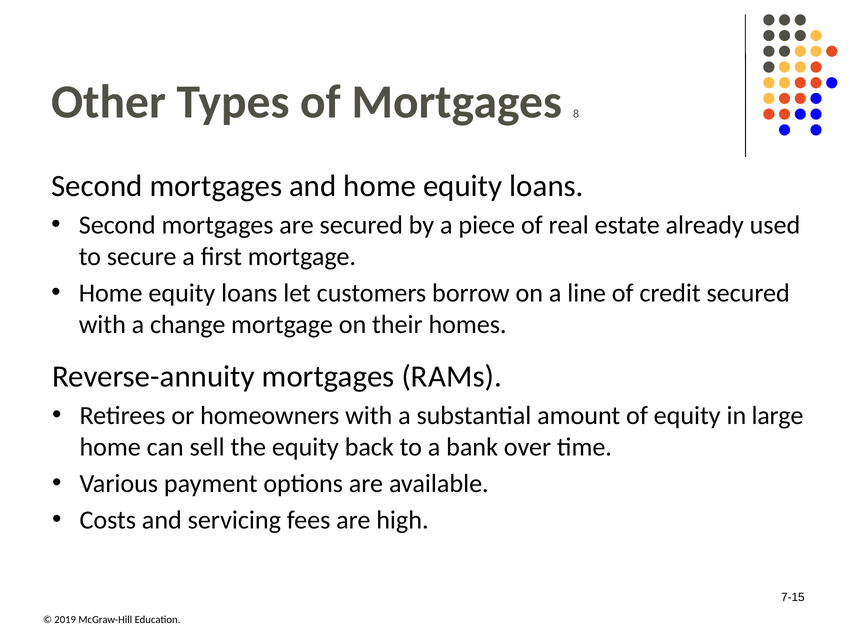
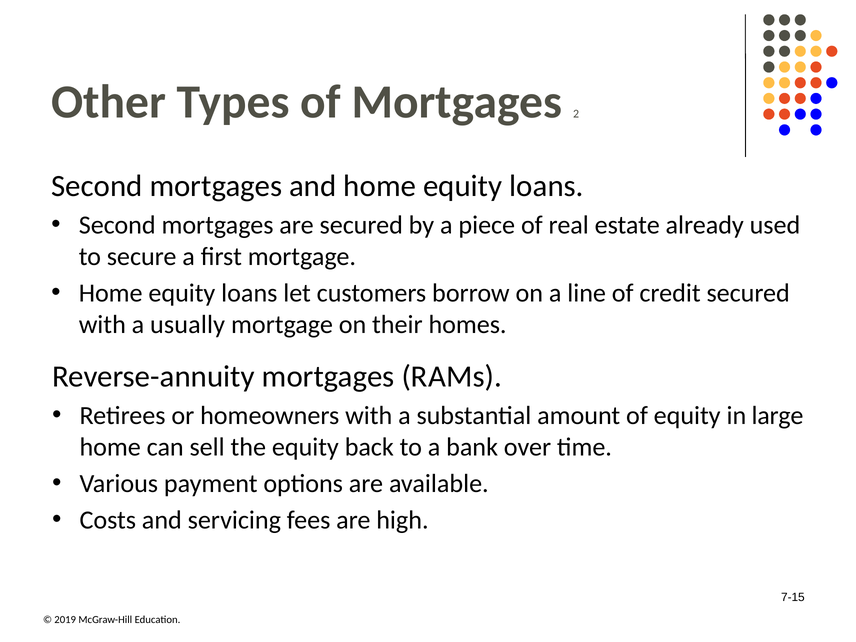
8: 8 -> 2
change: change -> usually
